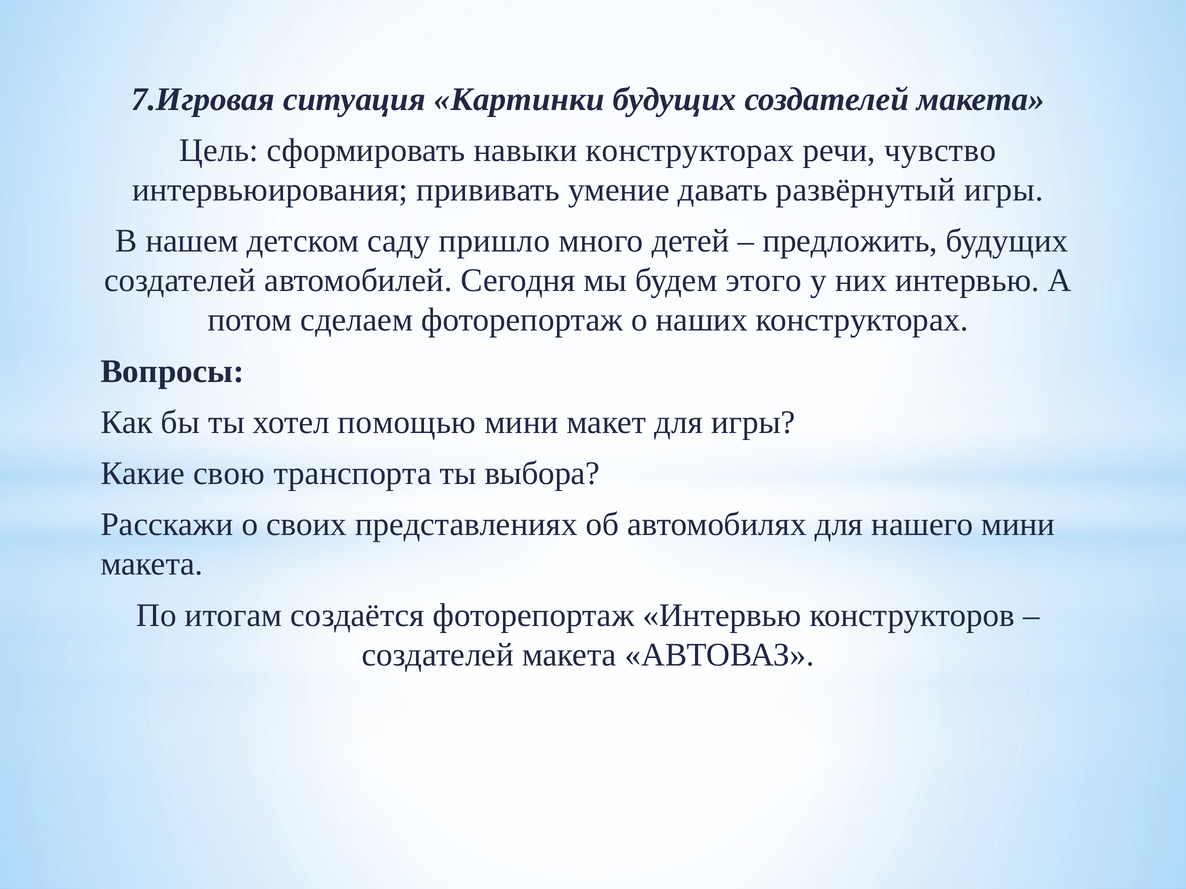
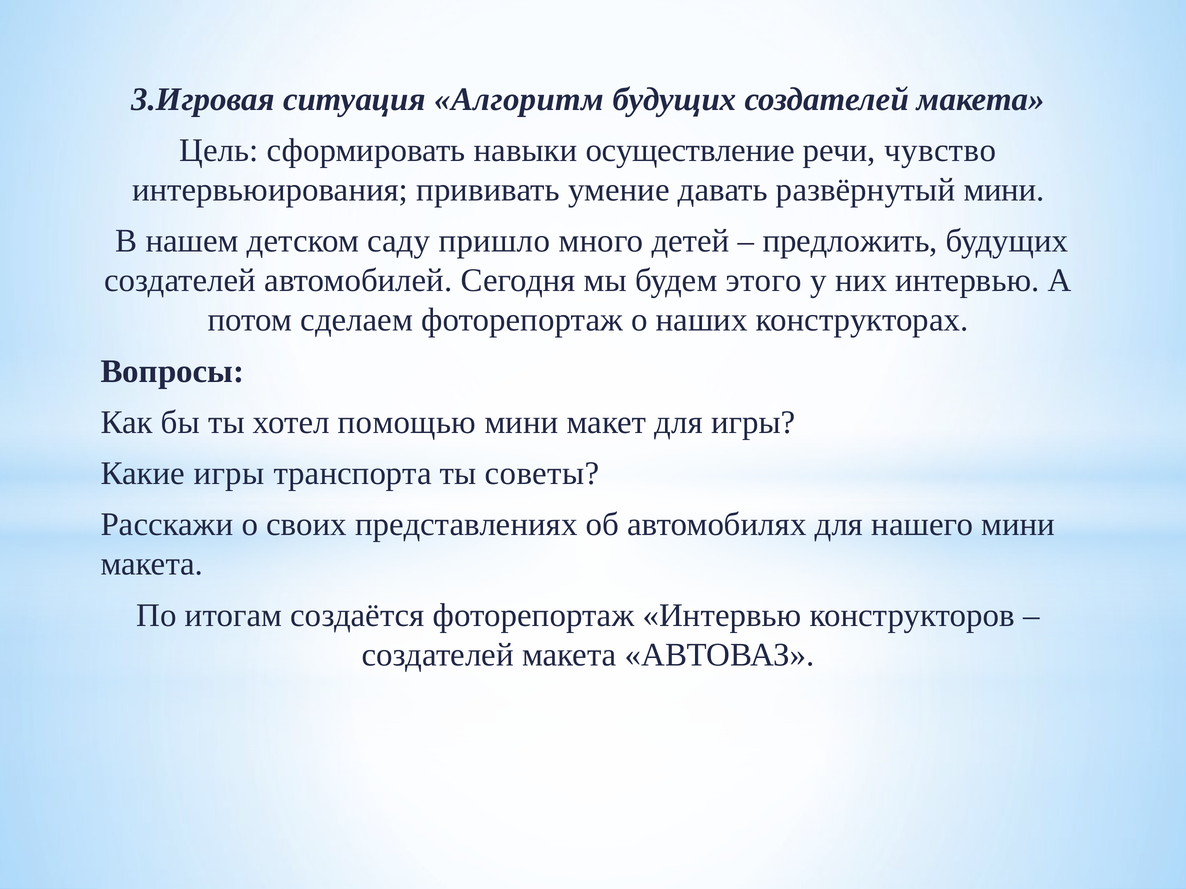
7.Игровая: 7.Игровая -> 3.Игровая
Картинки: Картинки -> Алгоритм
навыки конструкторах: конструкторах -> осуществление
развёрнутый игры: игры -> мини
Какие свою: свою -> игры
выбора: выбора -> советы
